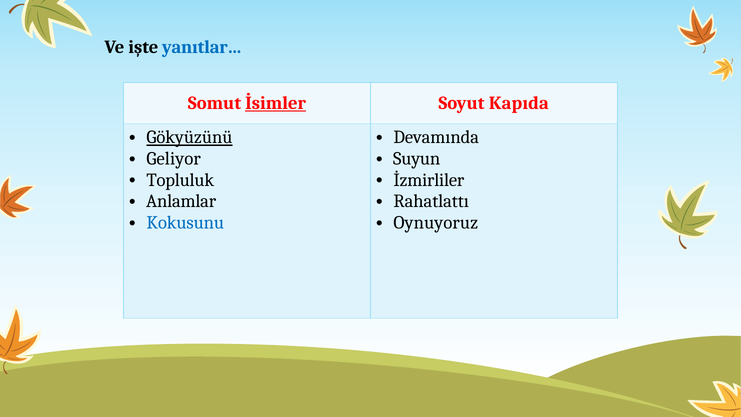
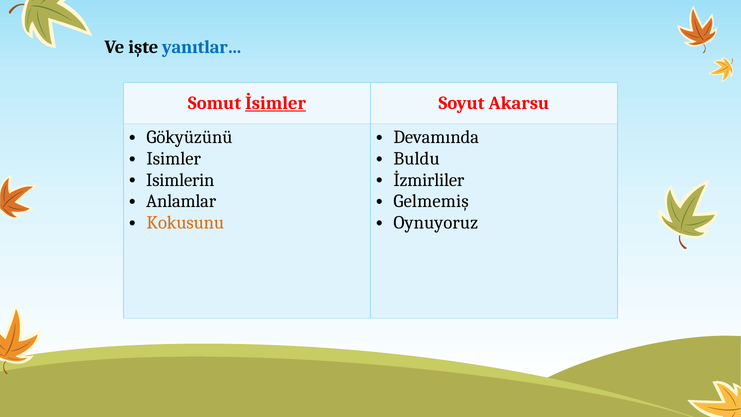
Kapıda: Kapıda -> Akarsu
Gökyüzünü underline: present -> none
Geliyor: Geliyor -> Isimler
Suyun: Suyun -> Buldu
Topluluk: Topluluk -> Isimlerin
Rahatlattı: Rahatlattı -> Gelmemiş
Kokusunu colour: blue -> orange
